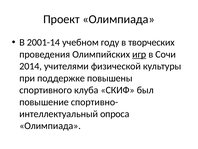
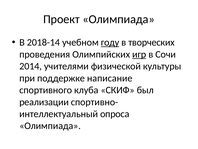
2001-14: 2001-14 -> 2018-14
году underline: none -> present
повышены: повышены -> написание
повышение: повышение -> реализации
